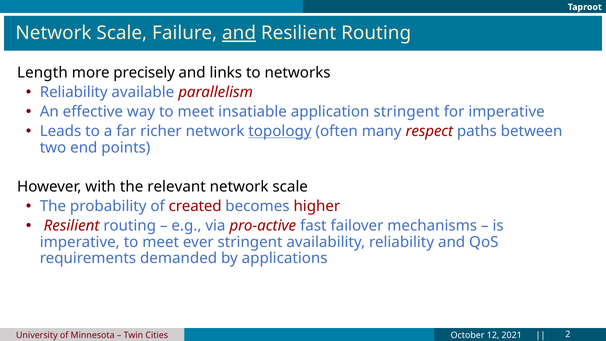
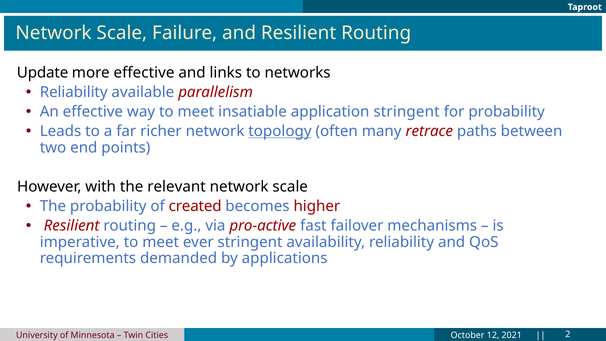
and at (239, 33) underline: present -> none
Length: Length -> Update
more precisely: precisely -> effective
for imperative: imperative -> probability
respect: respect -> retrace
